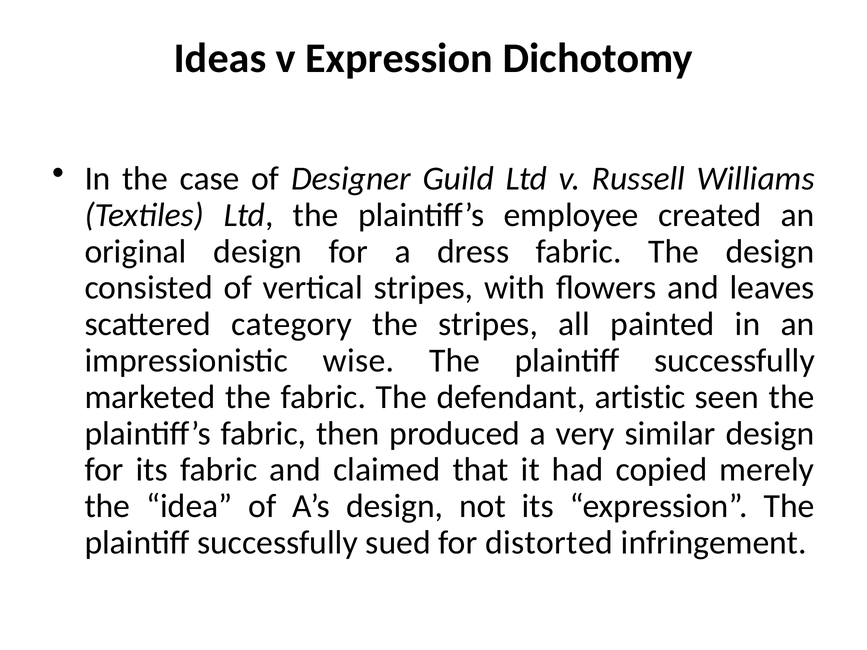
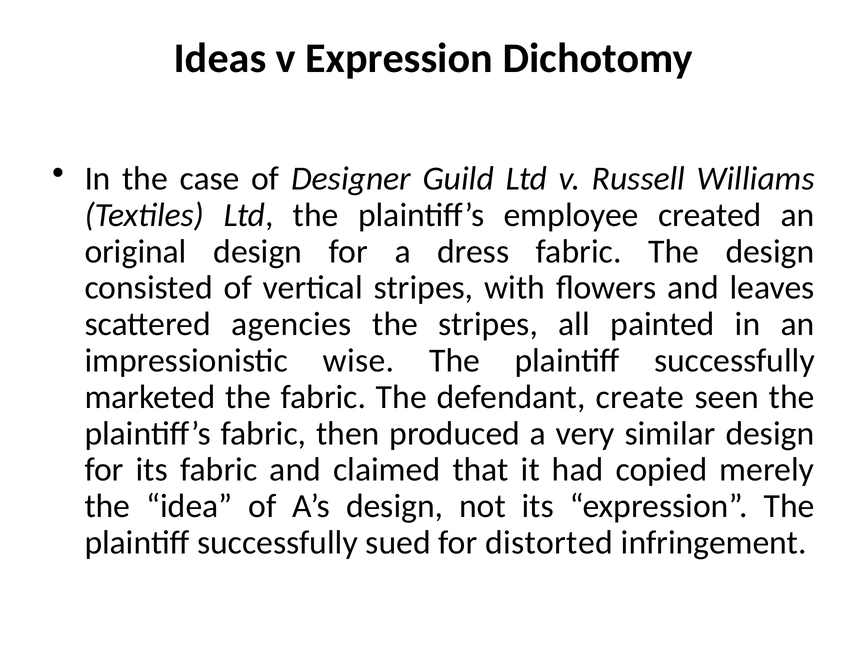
category: category -> agencies
artistic: artistic -> create
